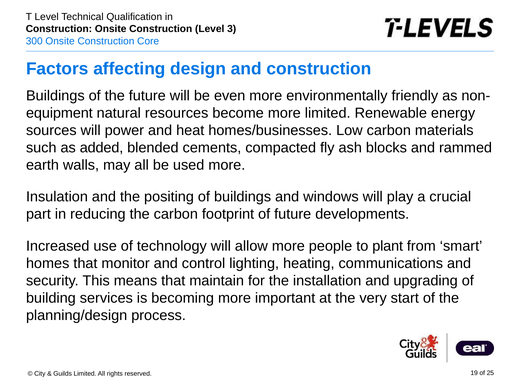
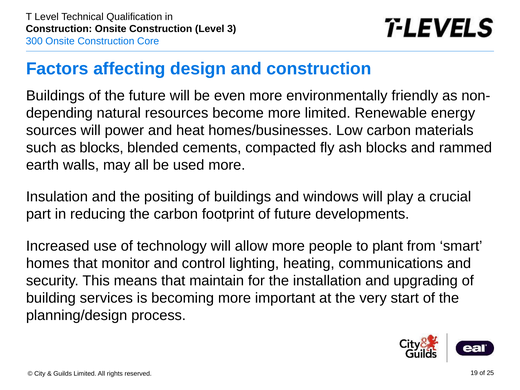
equipment: equipment -> depending
as added: added -> blocks
